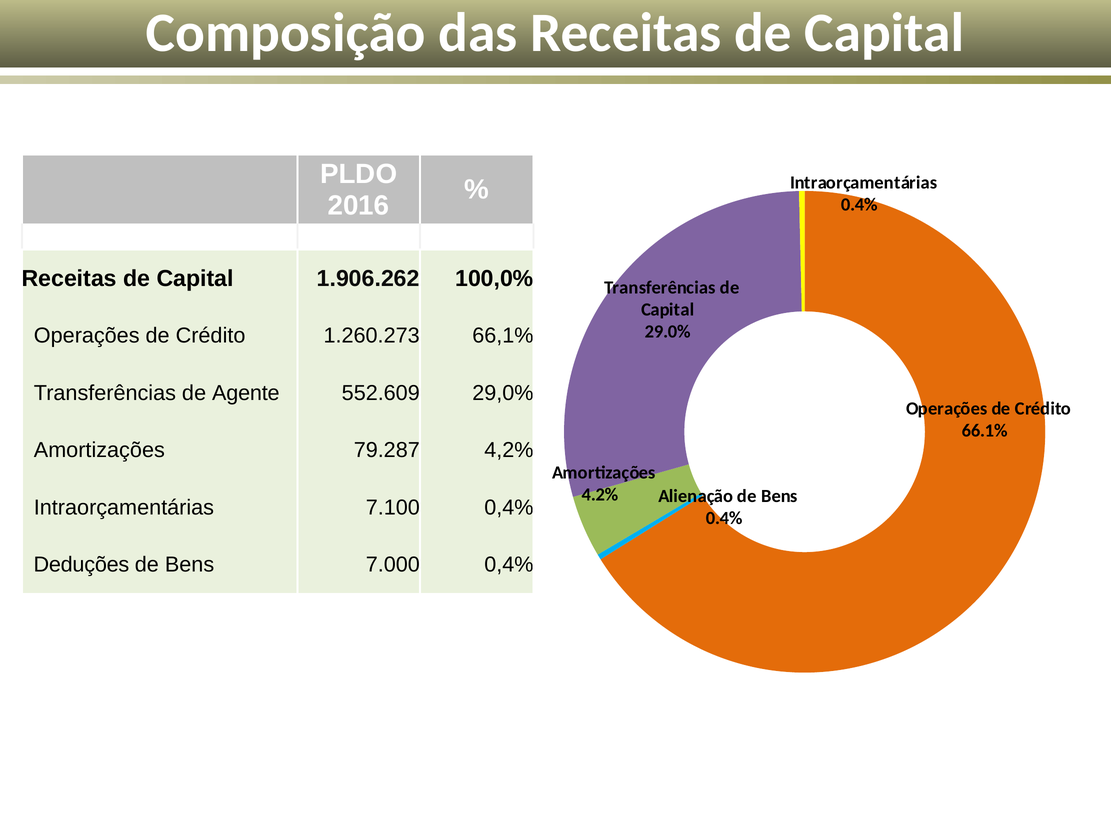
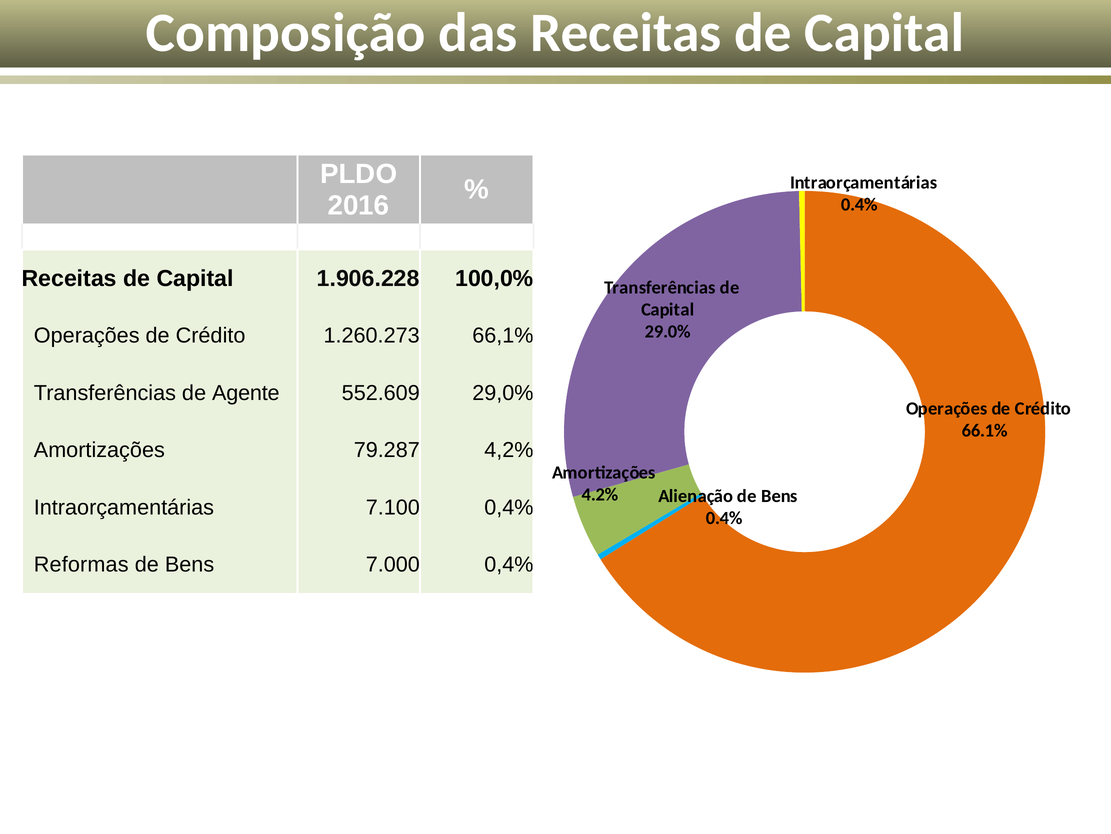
1.906.262: 1.906.262 -> 1.906.228
Deduções: Deduções -> Reformas
